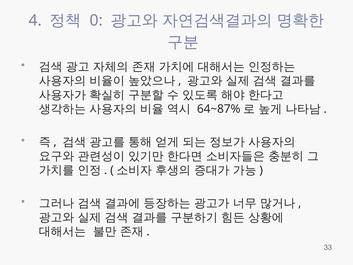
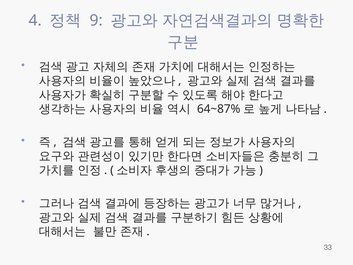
0: 0 -> 9
